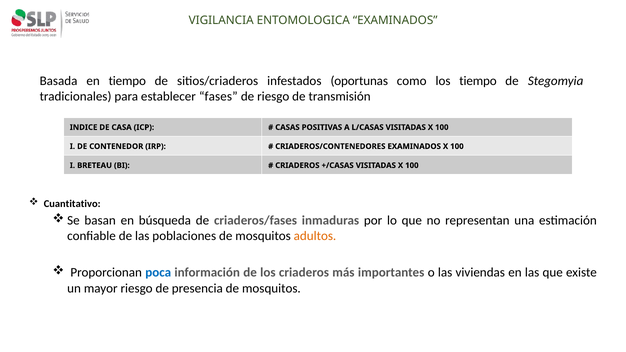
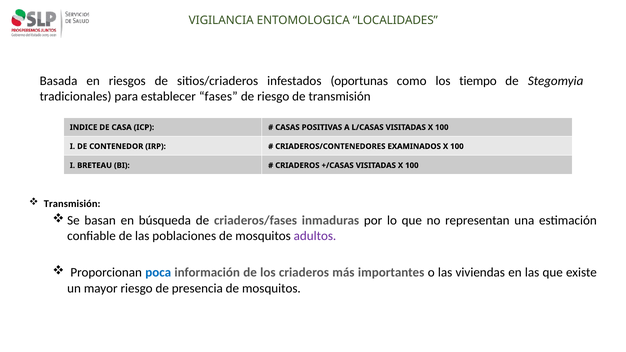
ENTOMOLOGICA EXAMINADOS: EXAMINADOS -> LOCALIDADES
en tiempo: tiempo -> riesgos
Cuantitativo at (72, 204): Cuantitativo -> Transmisión
adultos colour: orange -> purple
